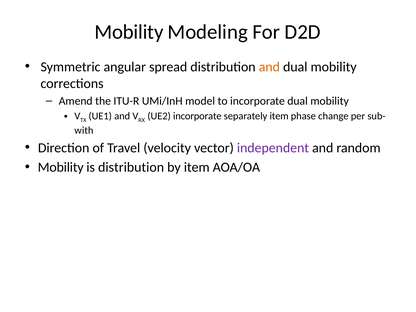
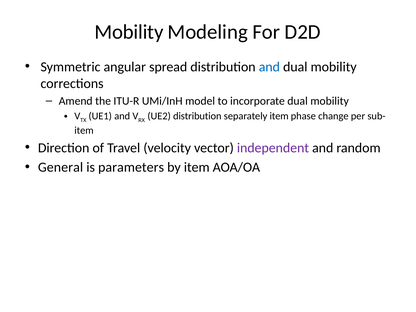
and at (269, 67) colour: orange -> blue
UE2 incorporate: incorporate -> distribution
with at (84, 130): with -> item
Mobility at (61, 167): Mobility -> General
is distribution: distribution -> parameters
